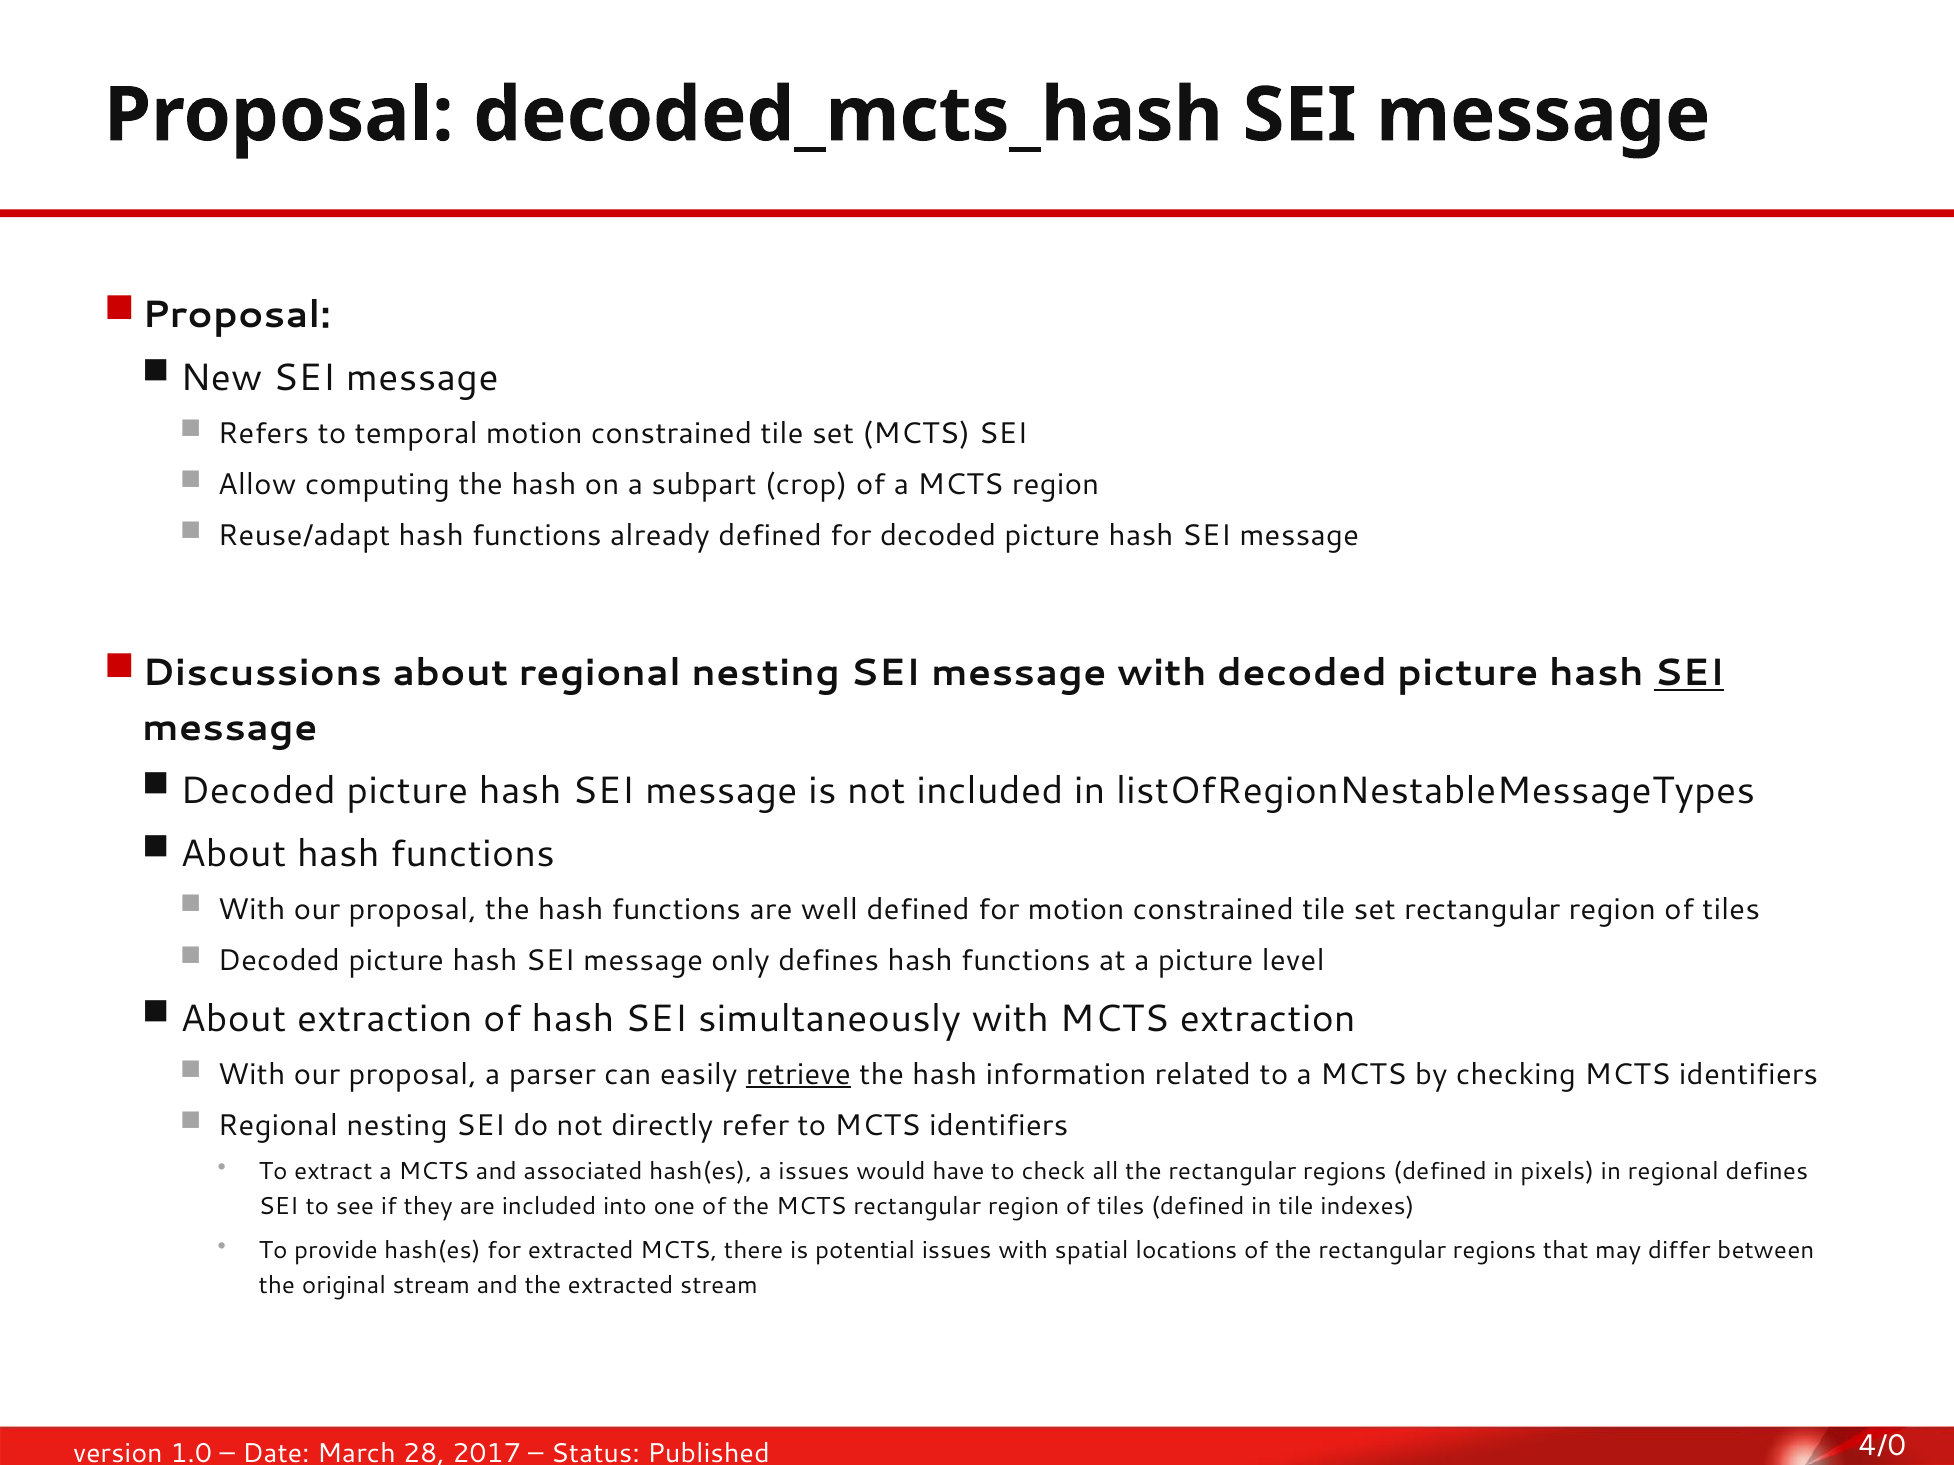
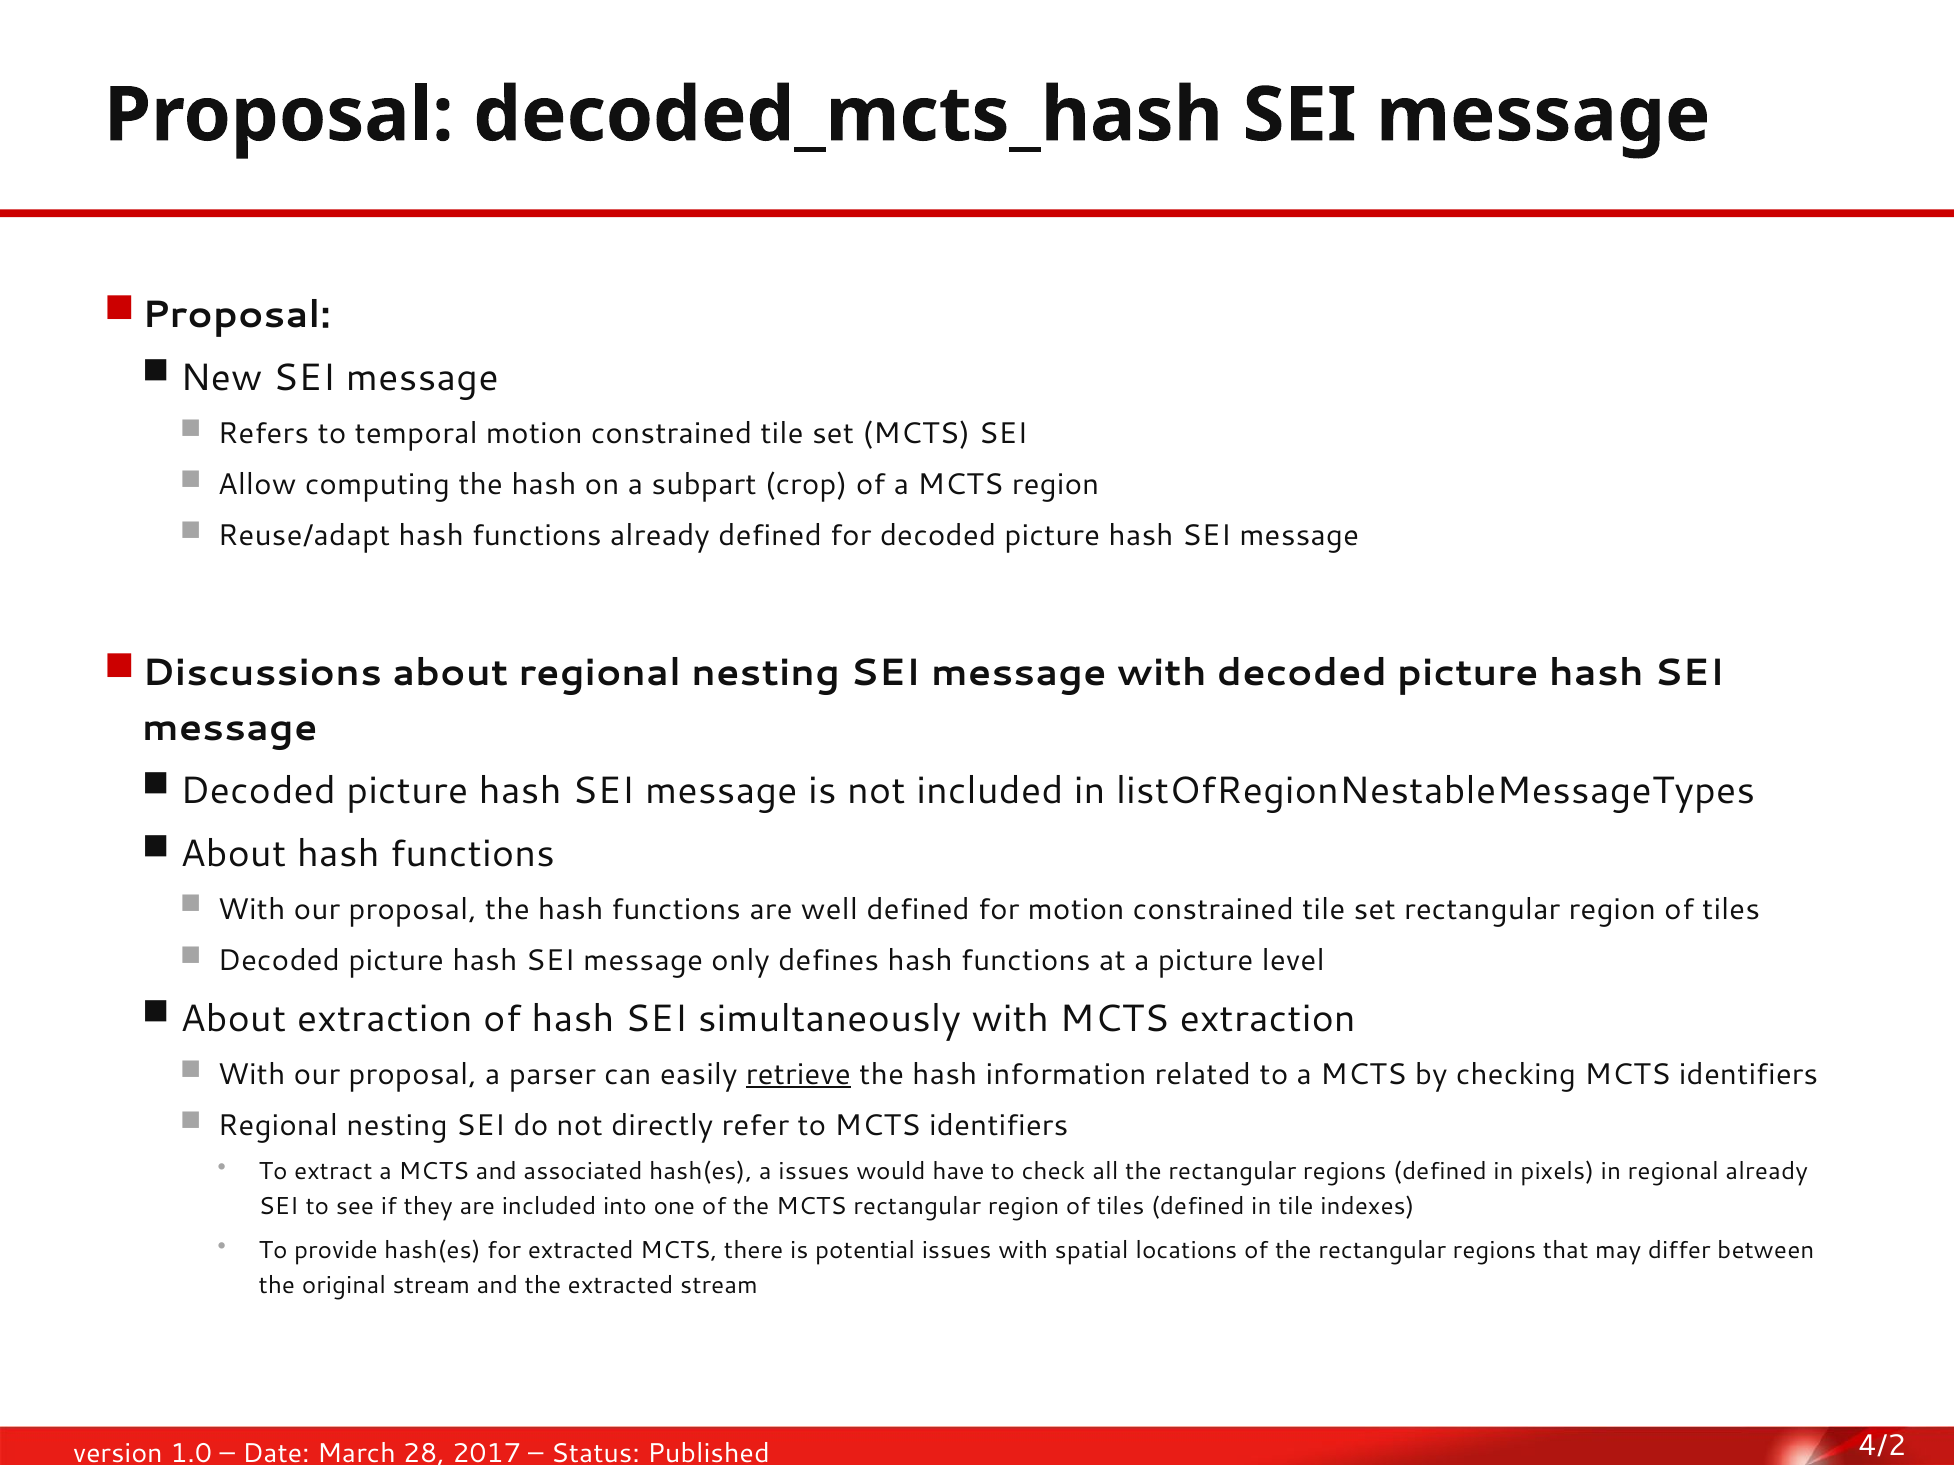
SEI at (1689, 674) underline: present -> none
regional defines: defines -> already
4/0: 4/0 -> 4/2
